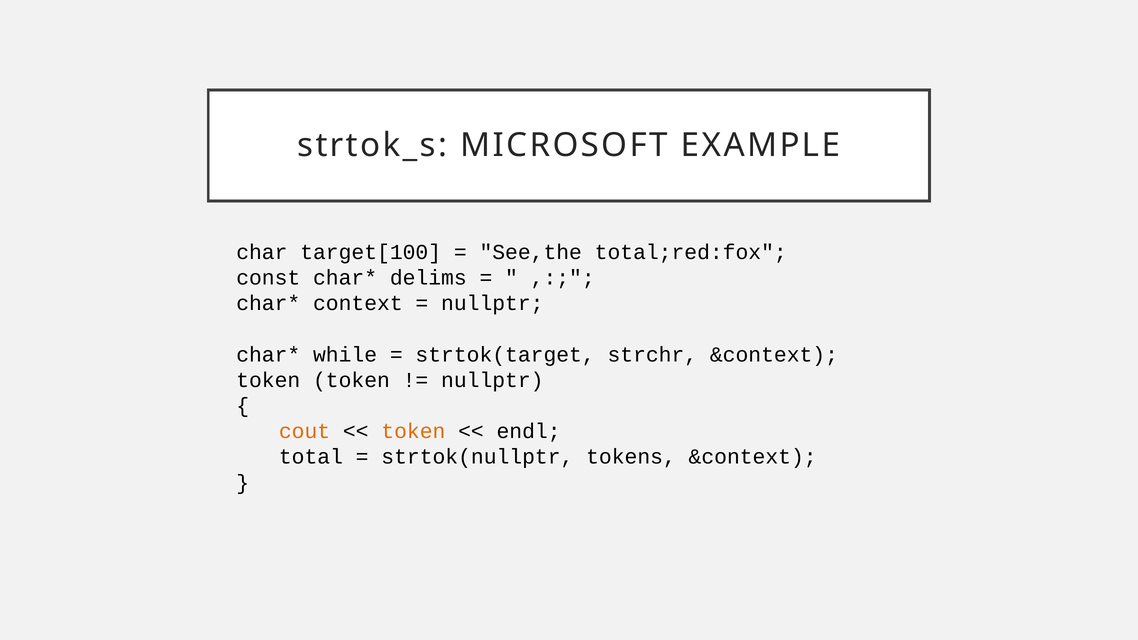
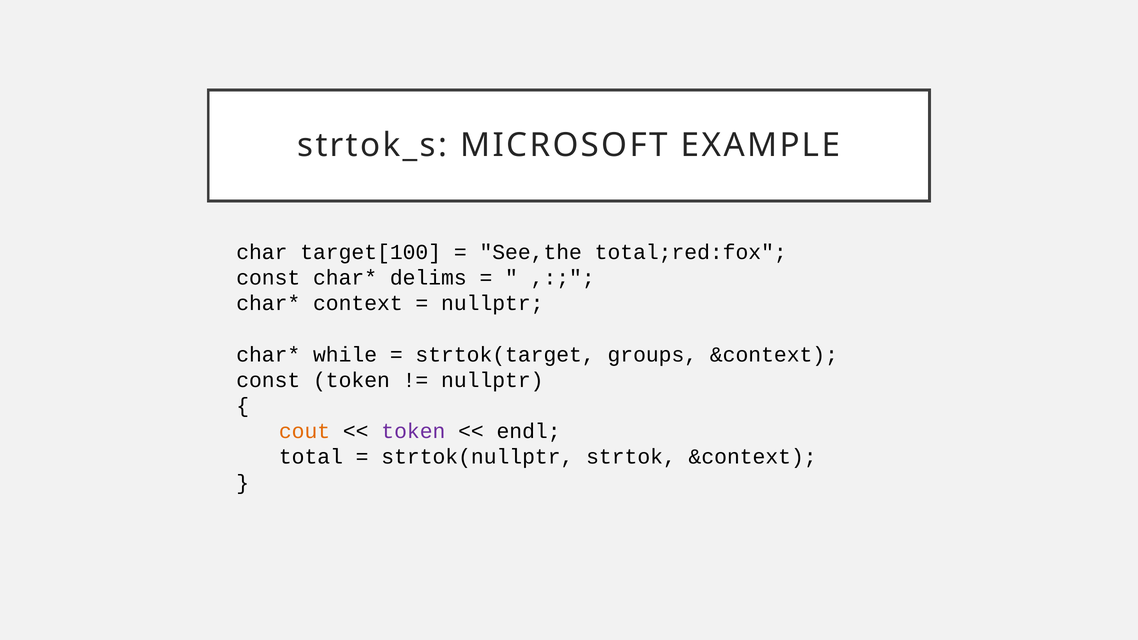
strchr: strchr -> groups
token at (268, 380): token -> const
token at (413, 431) colour: orange -> purple
tokens: tokens -> strtok
